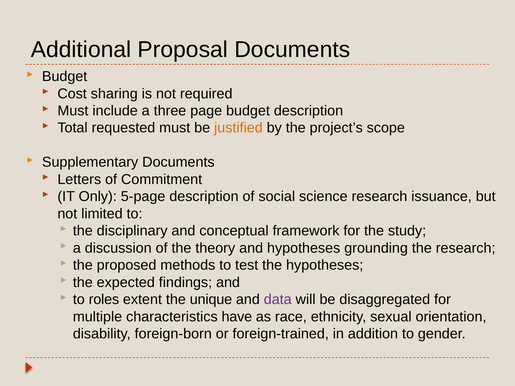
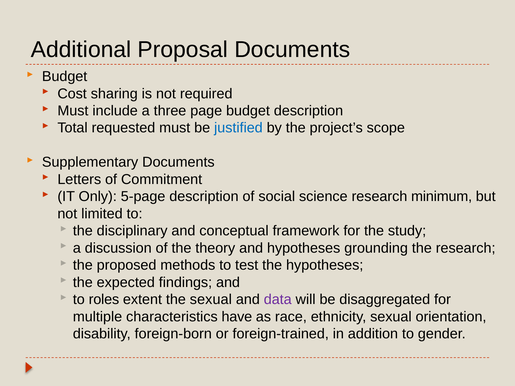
justified colour: orange -> blue
issuance: issuance -> minimum
the unique: unique -> sexual
